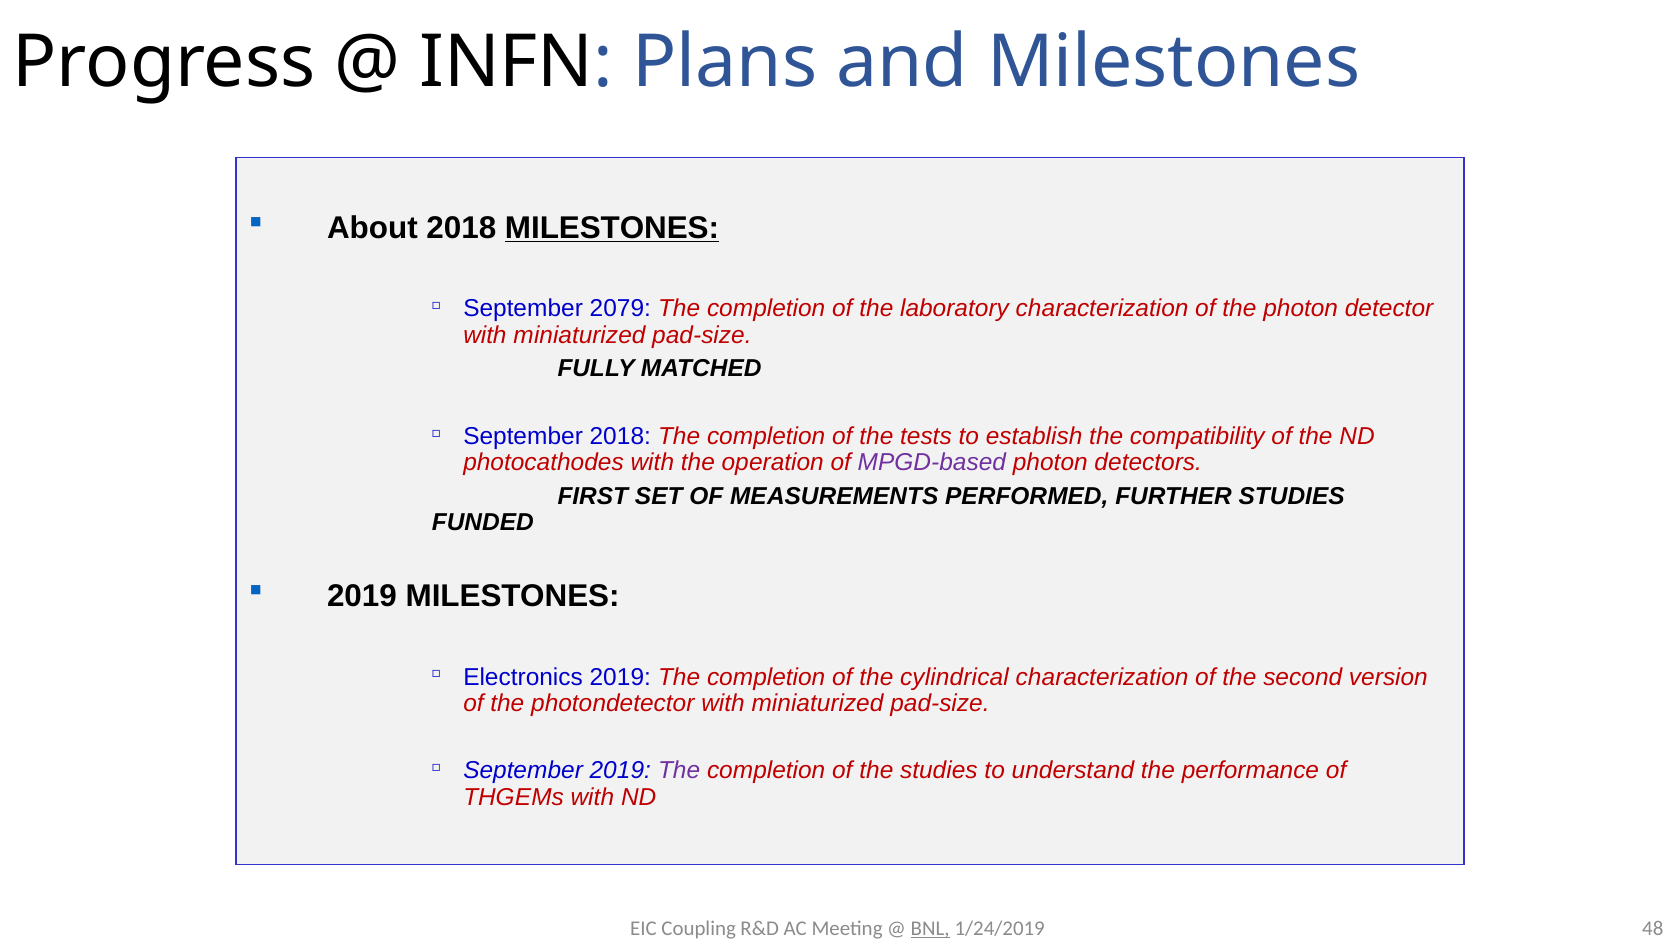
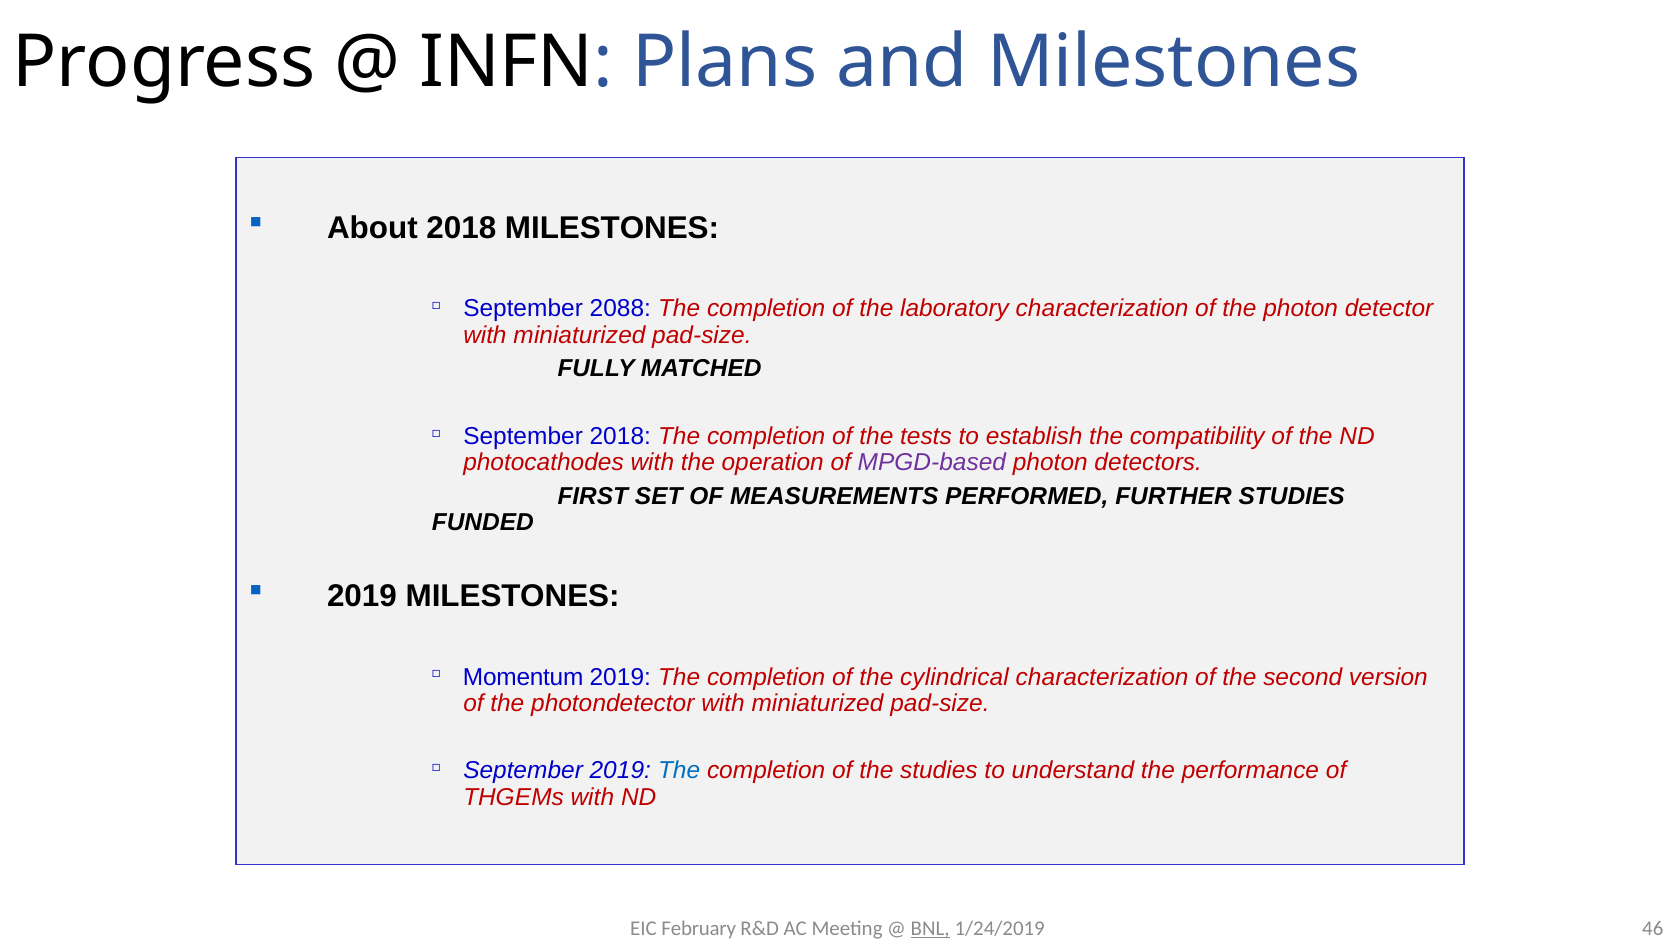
MILESTONES at (612, 228) underline: present -> none
2079: 2079 -> 2088
Electronics: Electronics -> Momentum
The at (679, 771) colour: purple -> blue
Coupling: Coupling -> February
48: 48 -> 46
